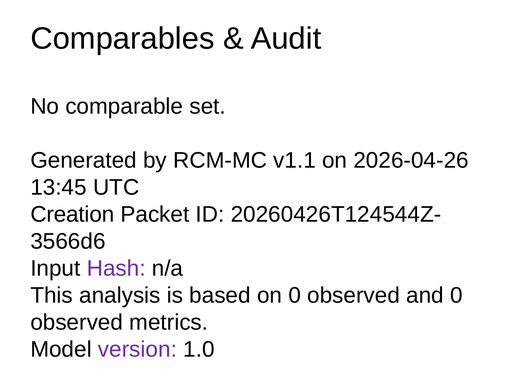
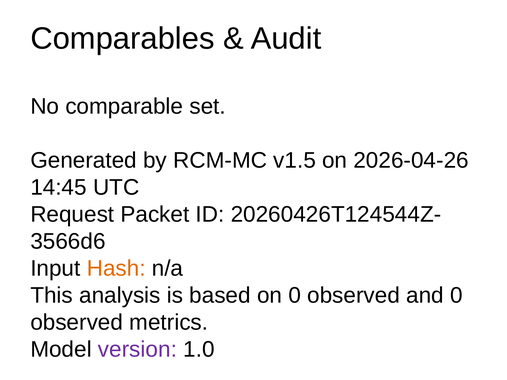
v1.1: v1.1 -> v1.5
13:45: 13:45 -> 14:45
Creation: Creation -> Request
Hash colour: purple -> orange
